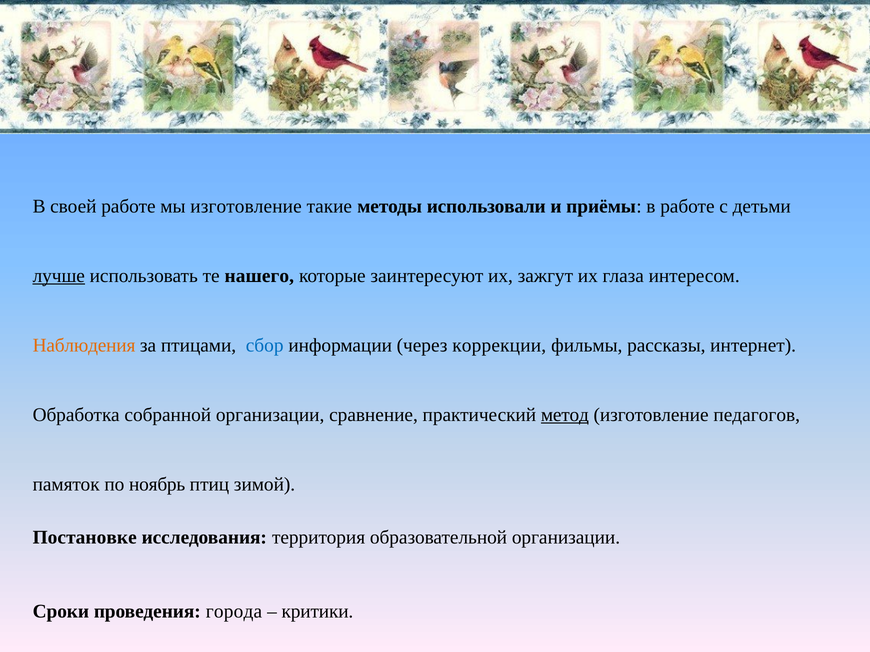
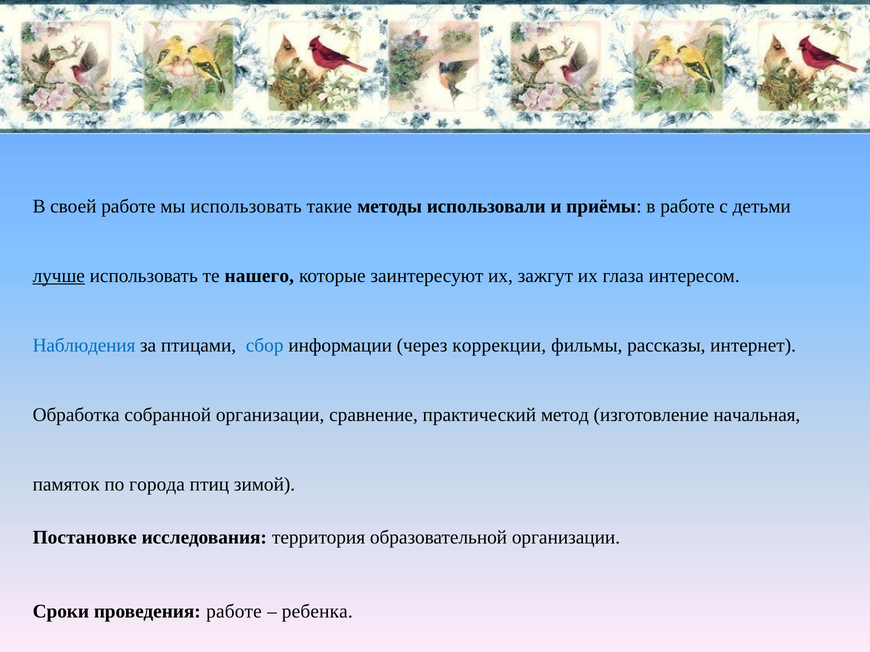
мы изготовление: изготовление -> использовать
Наблюдения colour: orange -> blue
метод underline: present -> none
педагогов: педагогов -> начальная
ноябрь: ноябрь -> города
проведения города: города -> работе
критики: критики -> ребенка
